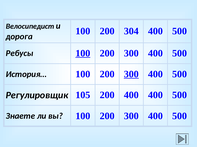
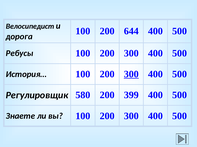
304: 304 -> 644
100 at (83, 54) underline: present -> none
105: 105 -> 580
200 400: 400 -> 399
